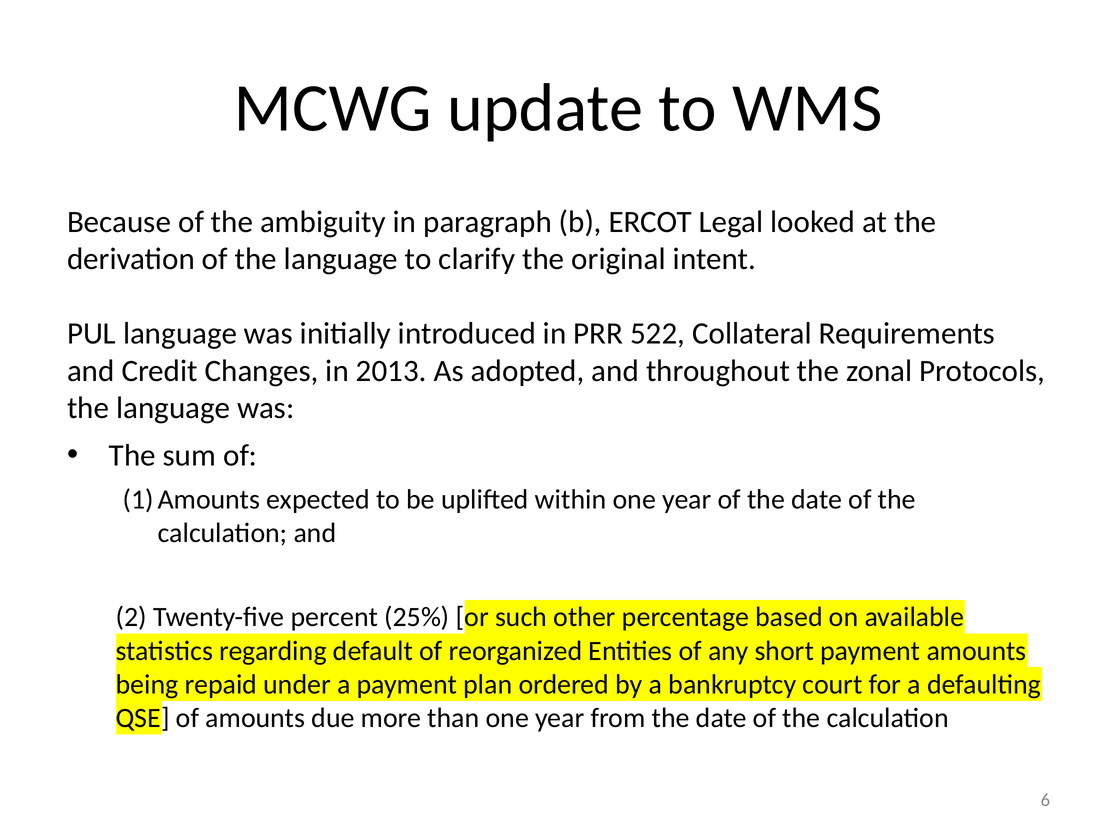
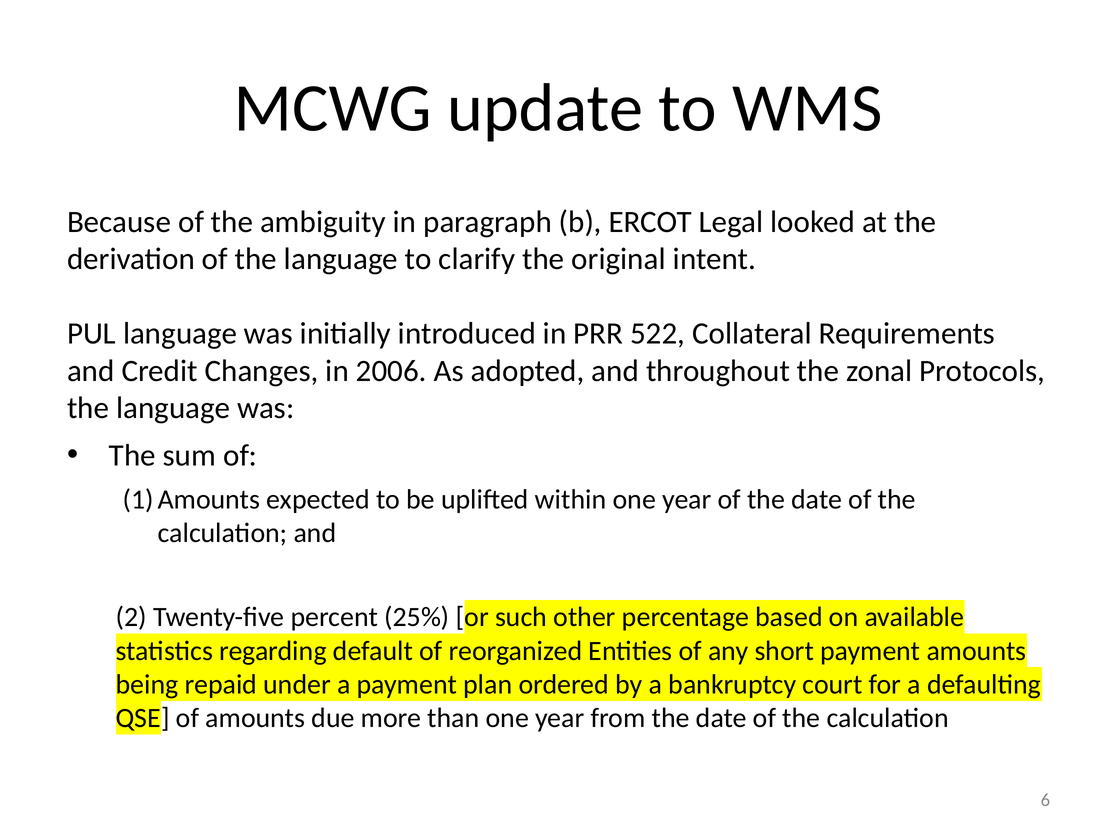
2013: 2013 -> 2006
